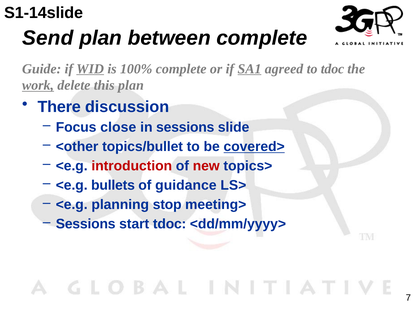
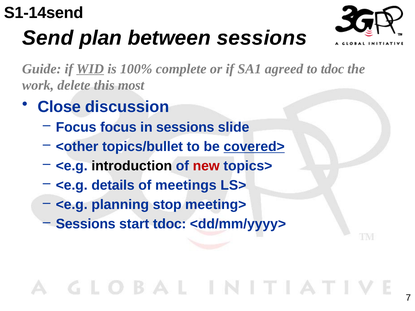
S1-14slide: S1-14slide -> S1-14send
between complete: complete -> sessions
SA1 underline: present -> none
work underline: present -> none
this plan: plan -> most
There: There -> Close
Focus close: close -> focus
introduction colour: red -> black
bullets: bullets -> details
guidance: guidance -> meetings
